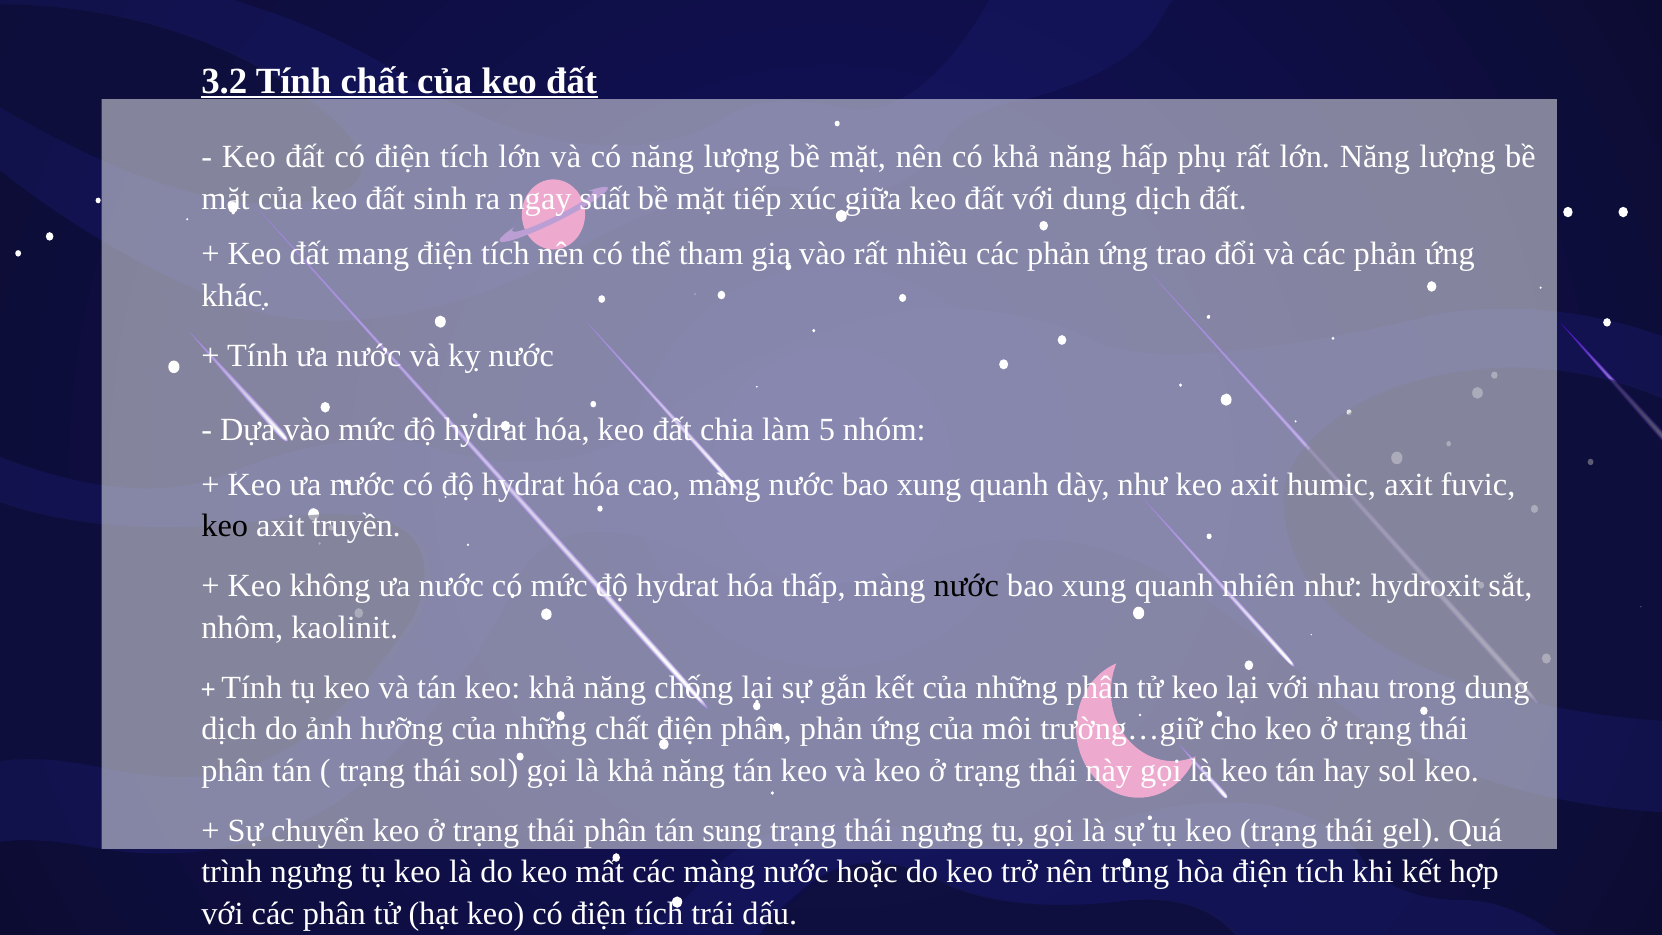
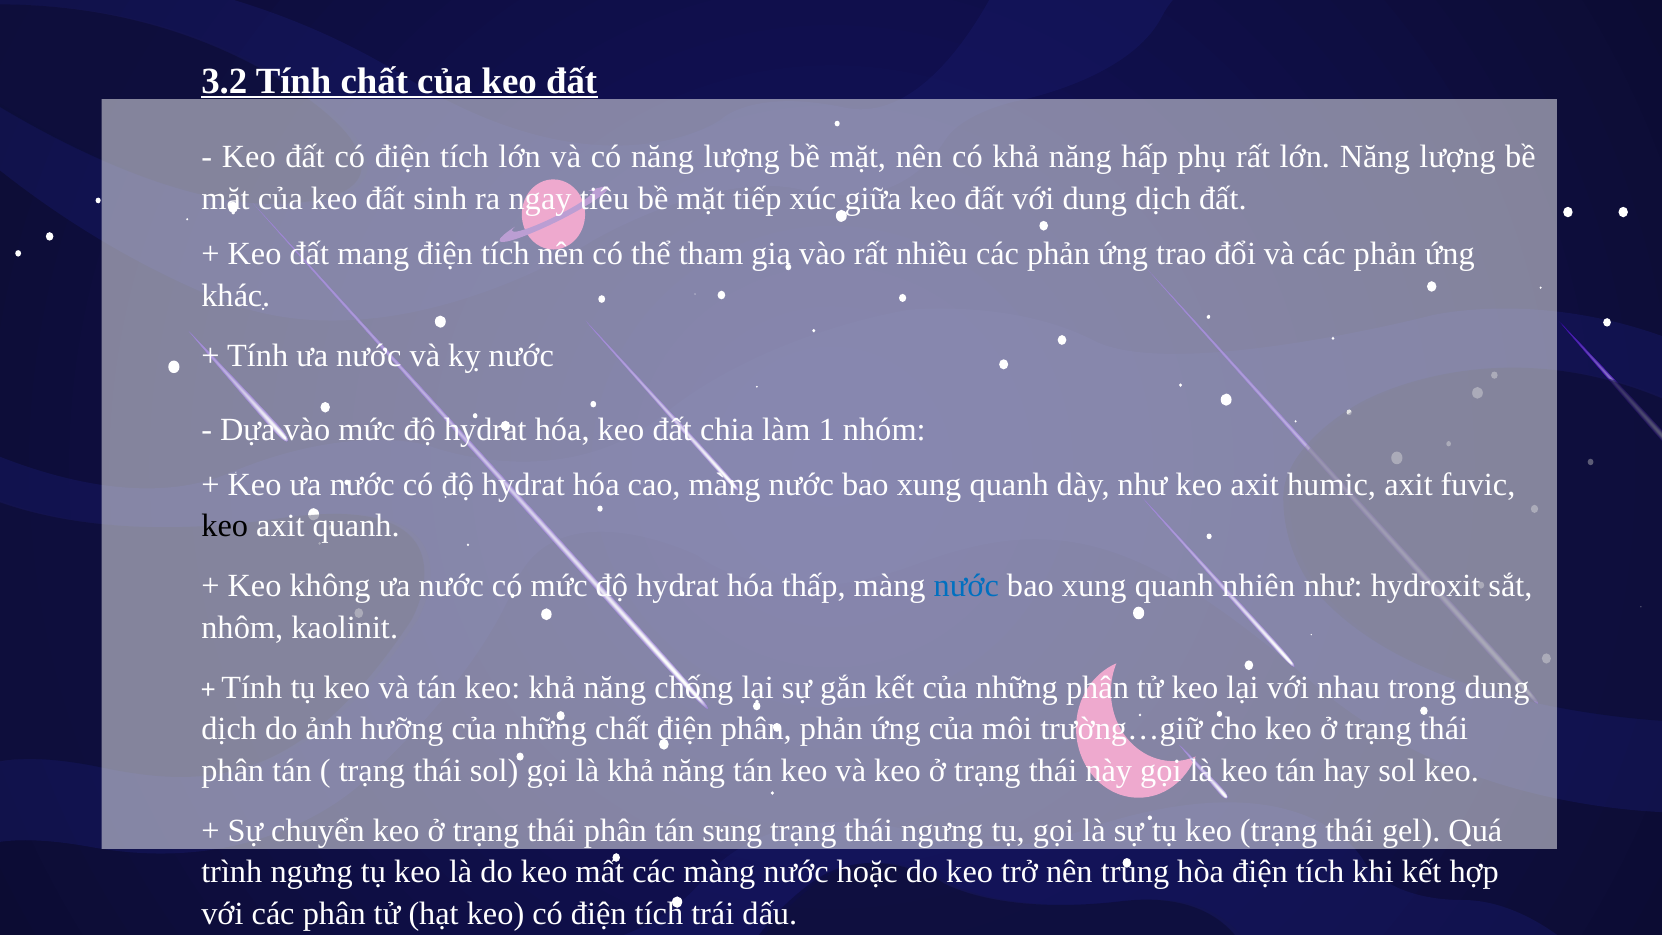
suất: suất -> tiêu
5: 5 -> 1
axit truyền: truyền -> quanh
nước at (966, 586) colour: black -> blue
